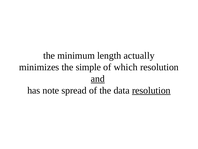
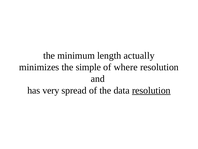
which: which -> where
and underline: present -> none
note: note -> very
